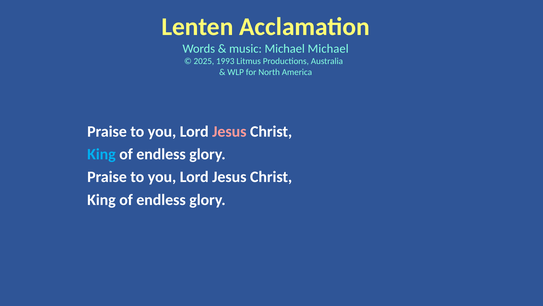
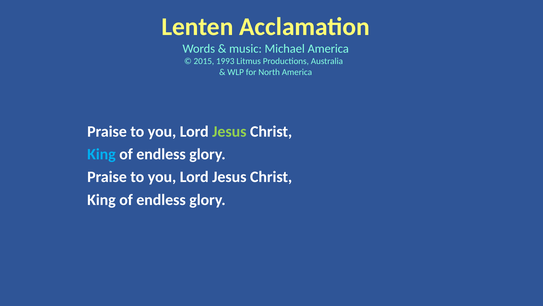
Michael Michael: Michael -> America
2025: 2025 -> 2015
Jesus at (229, 131) colour: pink -> light green
